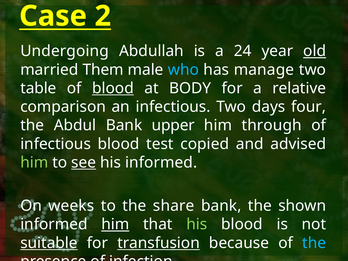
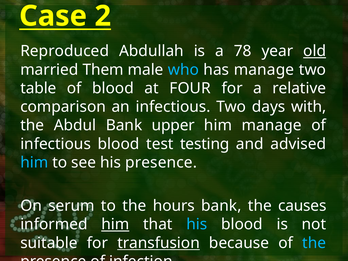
Undergoing: Undergoing -> Reproduced
24: 24 -> 78
blood at (113, 88) underline: present -> none
BODY: BODY -> FOUR
four: four -> with
him through: through -> manage
copied: copied -> testing
him at (34, 162) colour: light green -> light blue
see underline: present -> none
his informed: informed -> presence
weeks: weeks -> serum
share: share -> hours
shown: shown -> causes
his at (197, 224) colour: light green -> light blue
suitable underline: present -> none
